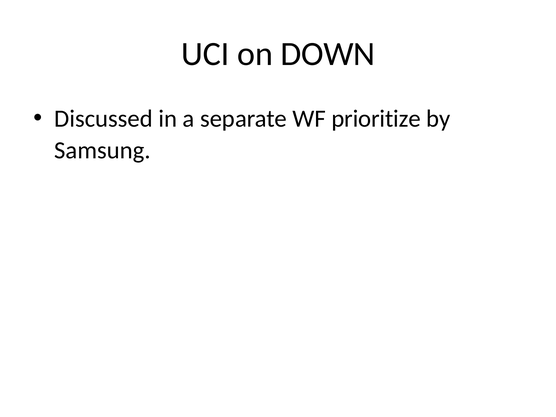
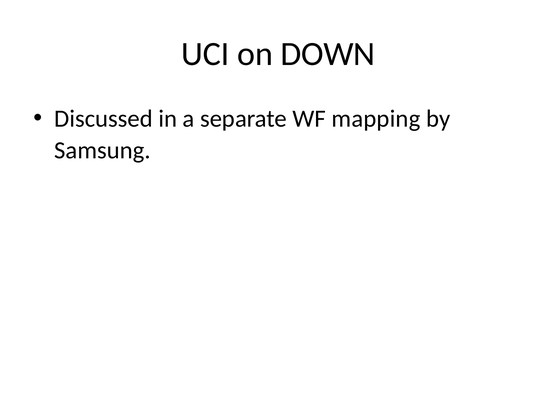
prioritize: prioritize -> mapping
